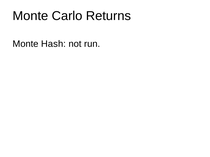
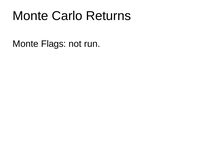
Hash: Hash -> Flags
